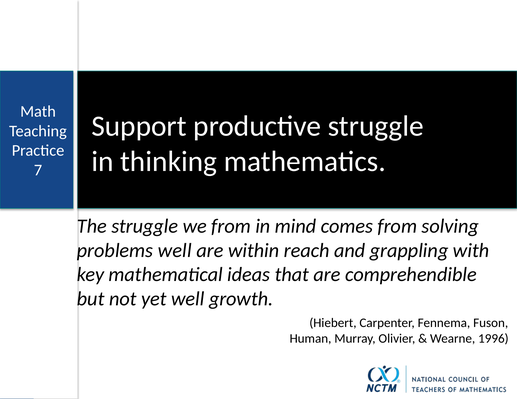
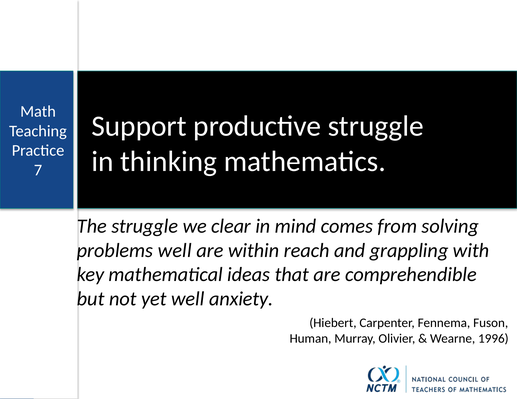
we from: from -> clear
growth: growth -> anxiety
